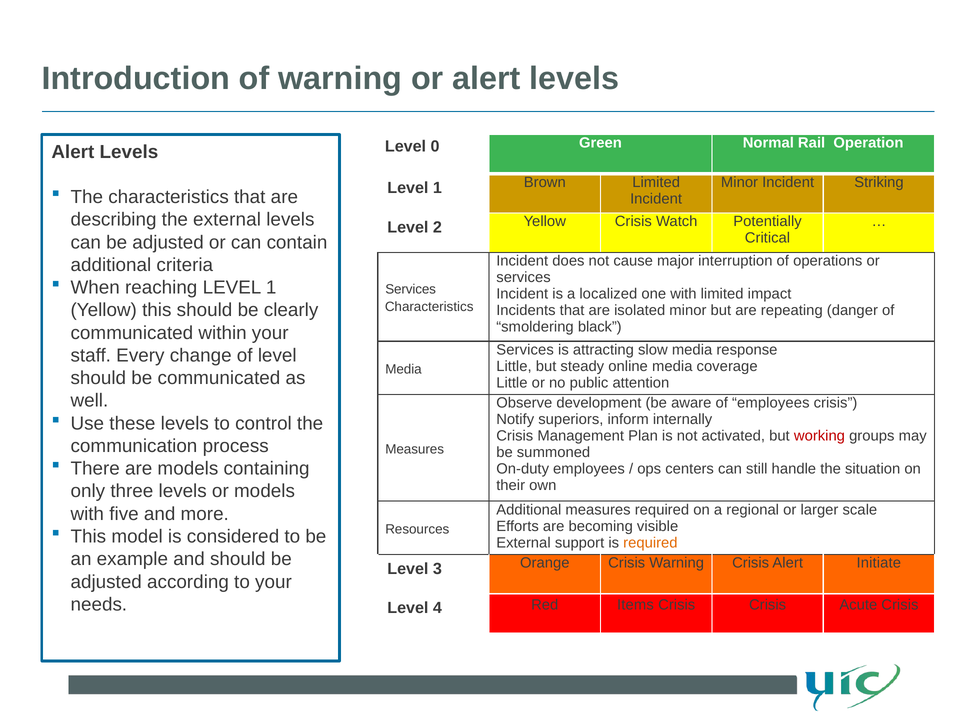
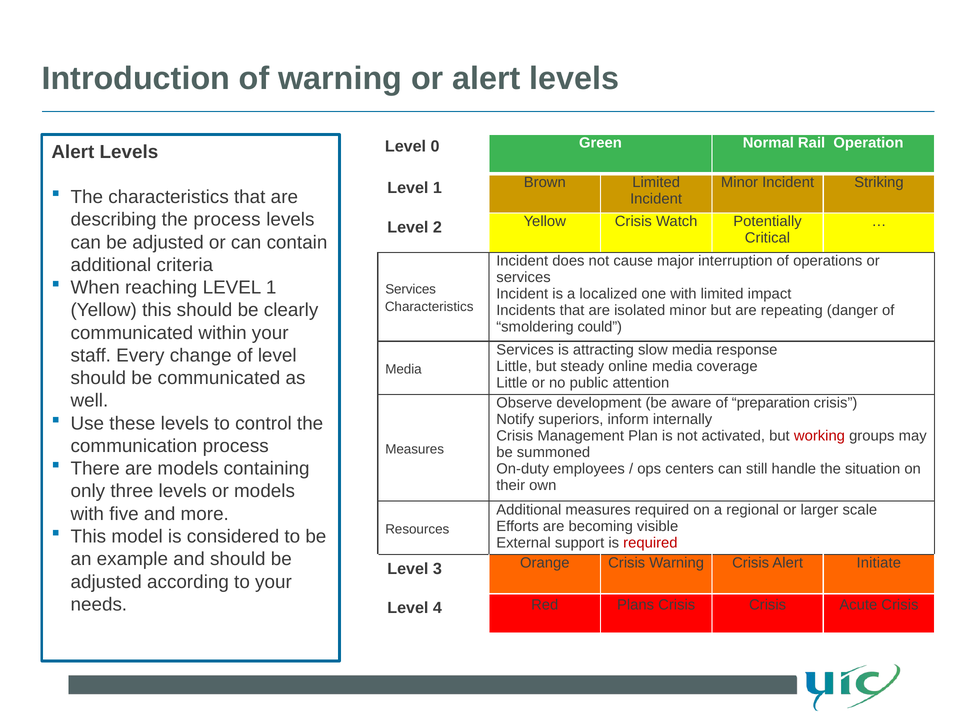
the external: external -> process
black: black -> could
of employees: employees -> preparation
required at (650, 542) colour: orange -> red
Items: Items -> Plans
